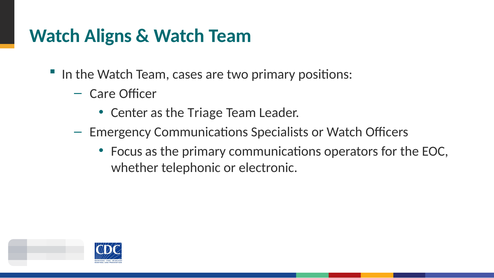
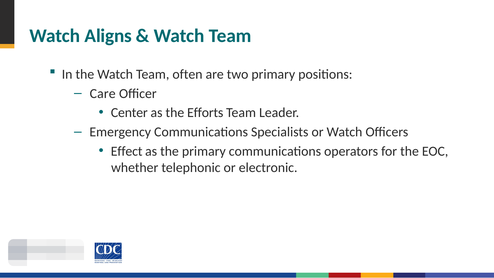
cases: cases -> often
Triage: Triage -> Efforts
Focus: Focus -> Effect
